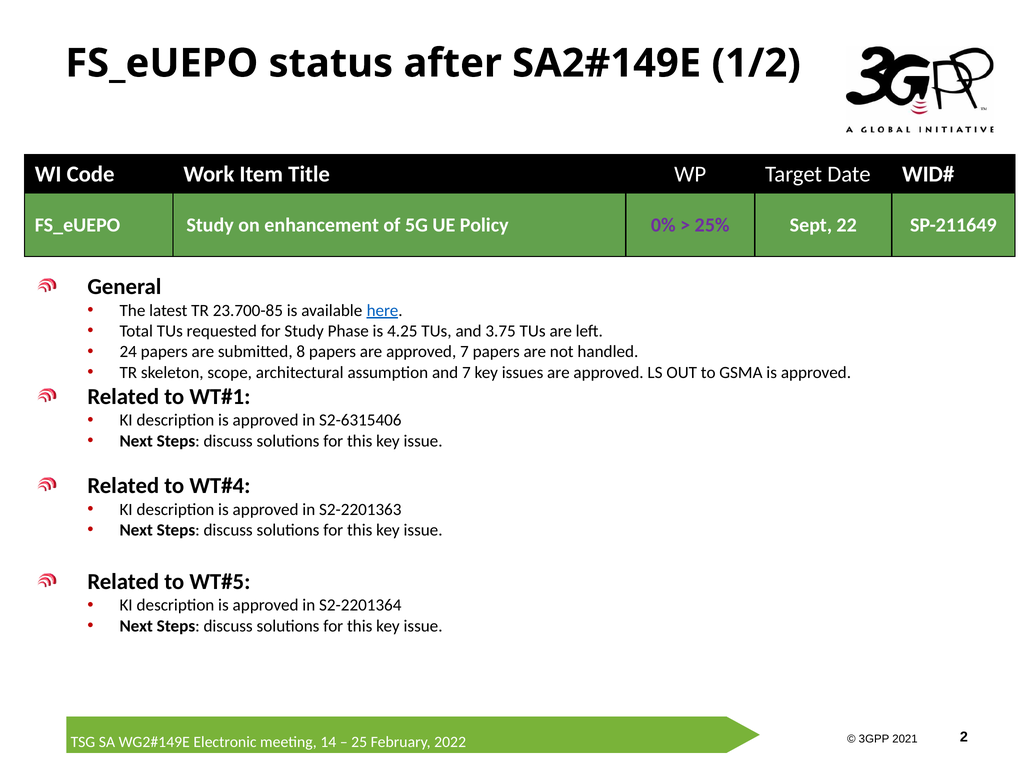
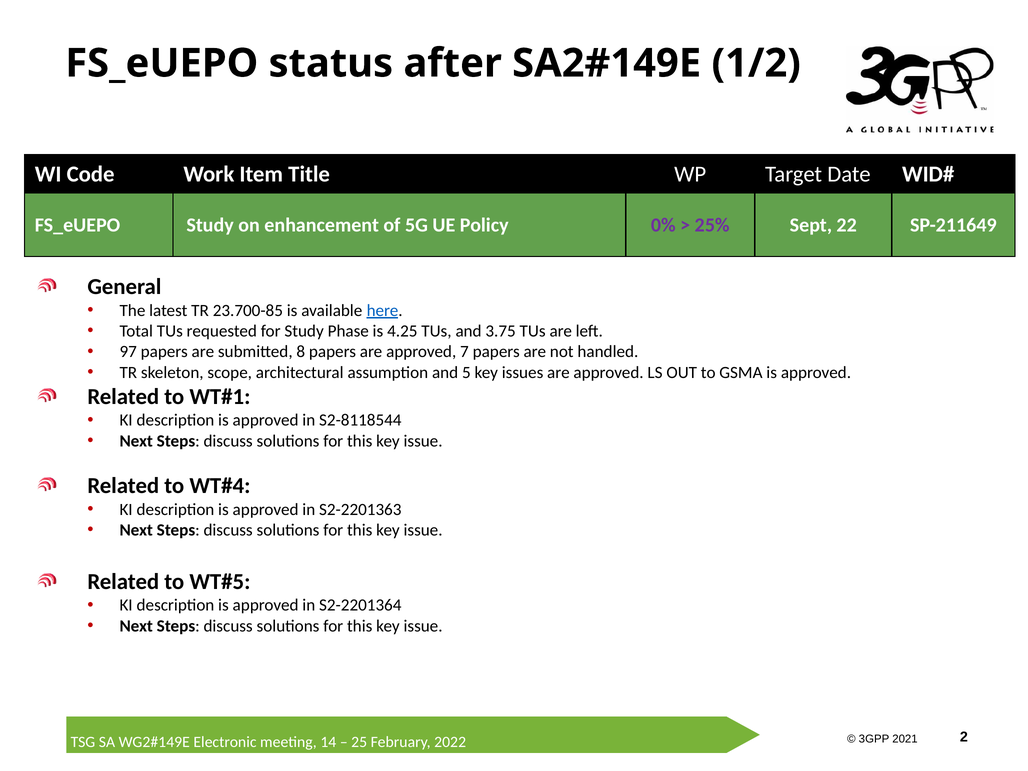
24: 24 -> 97
and 7: 7 -> 5
S2-6315406: S2-6315406 -> S2-8118544
